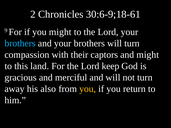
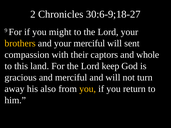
30:6-9;18-61: 30:6-9;18-61 -> 30:6-9;18-27
brothers at (20, 43) colour: light blue -> yellow
and your brothers: brothers -> merciful
will turn: turn -> sent
and might: might -> whole
